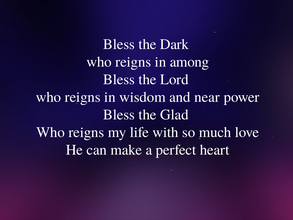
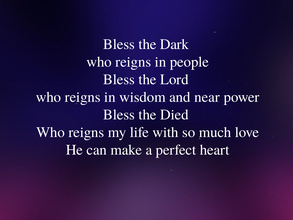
among: among -> people
Glad: Glad -> Died
